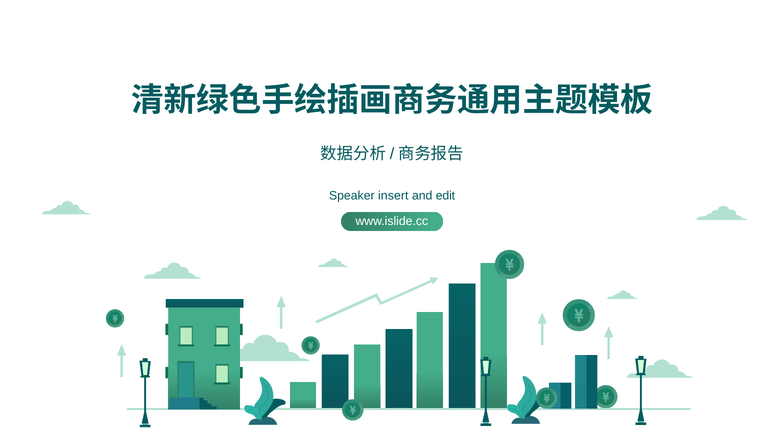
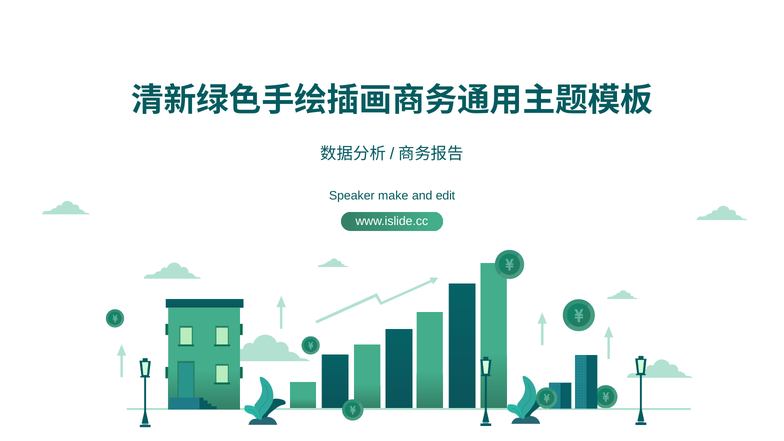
insert: insert -> make
